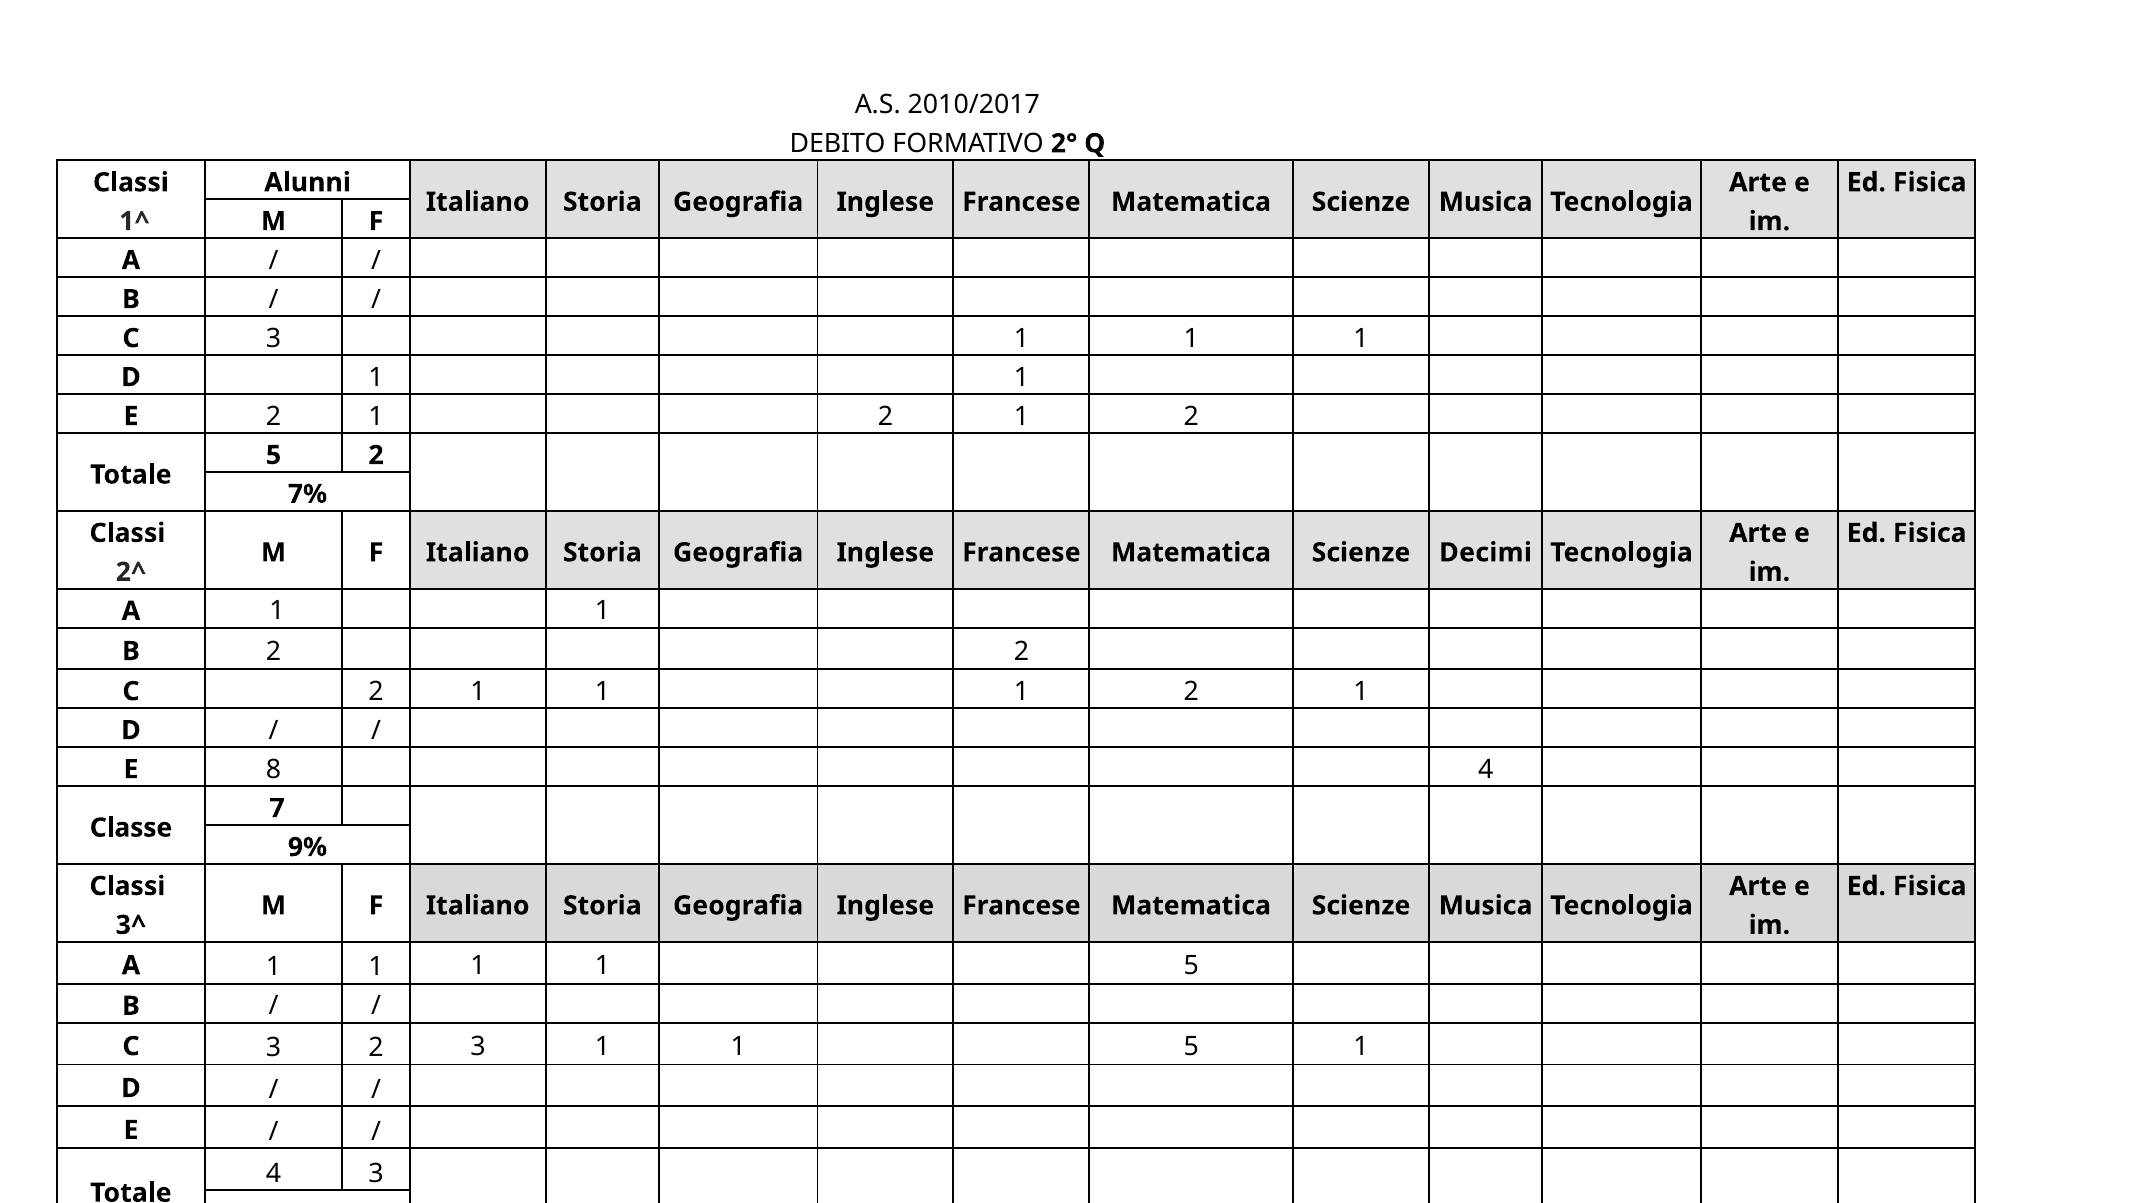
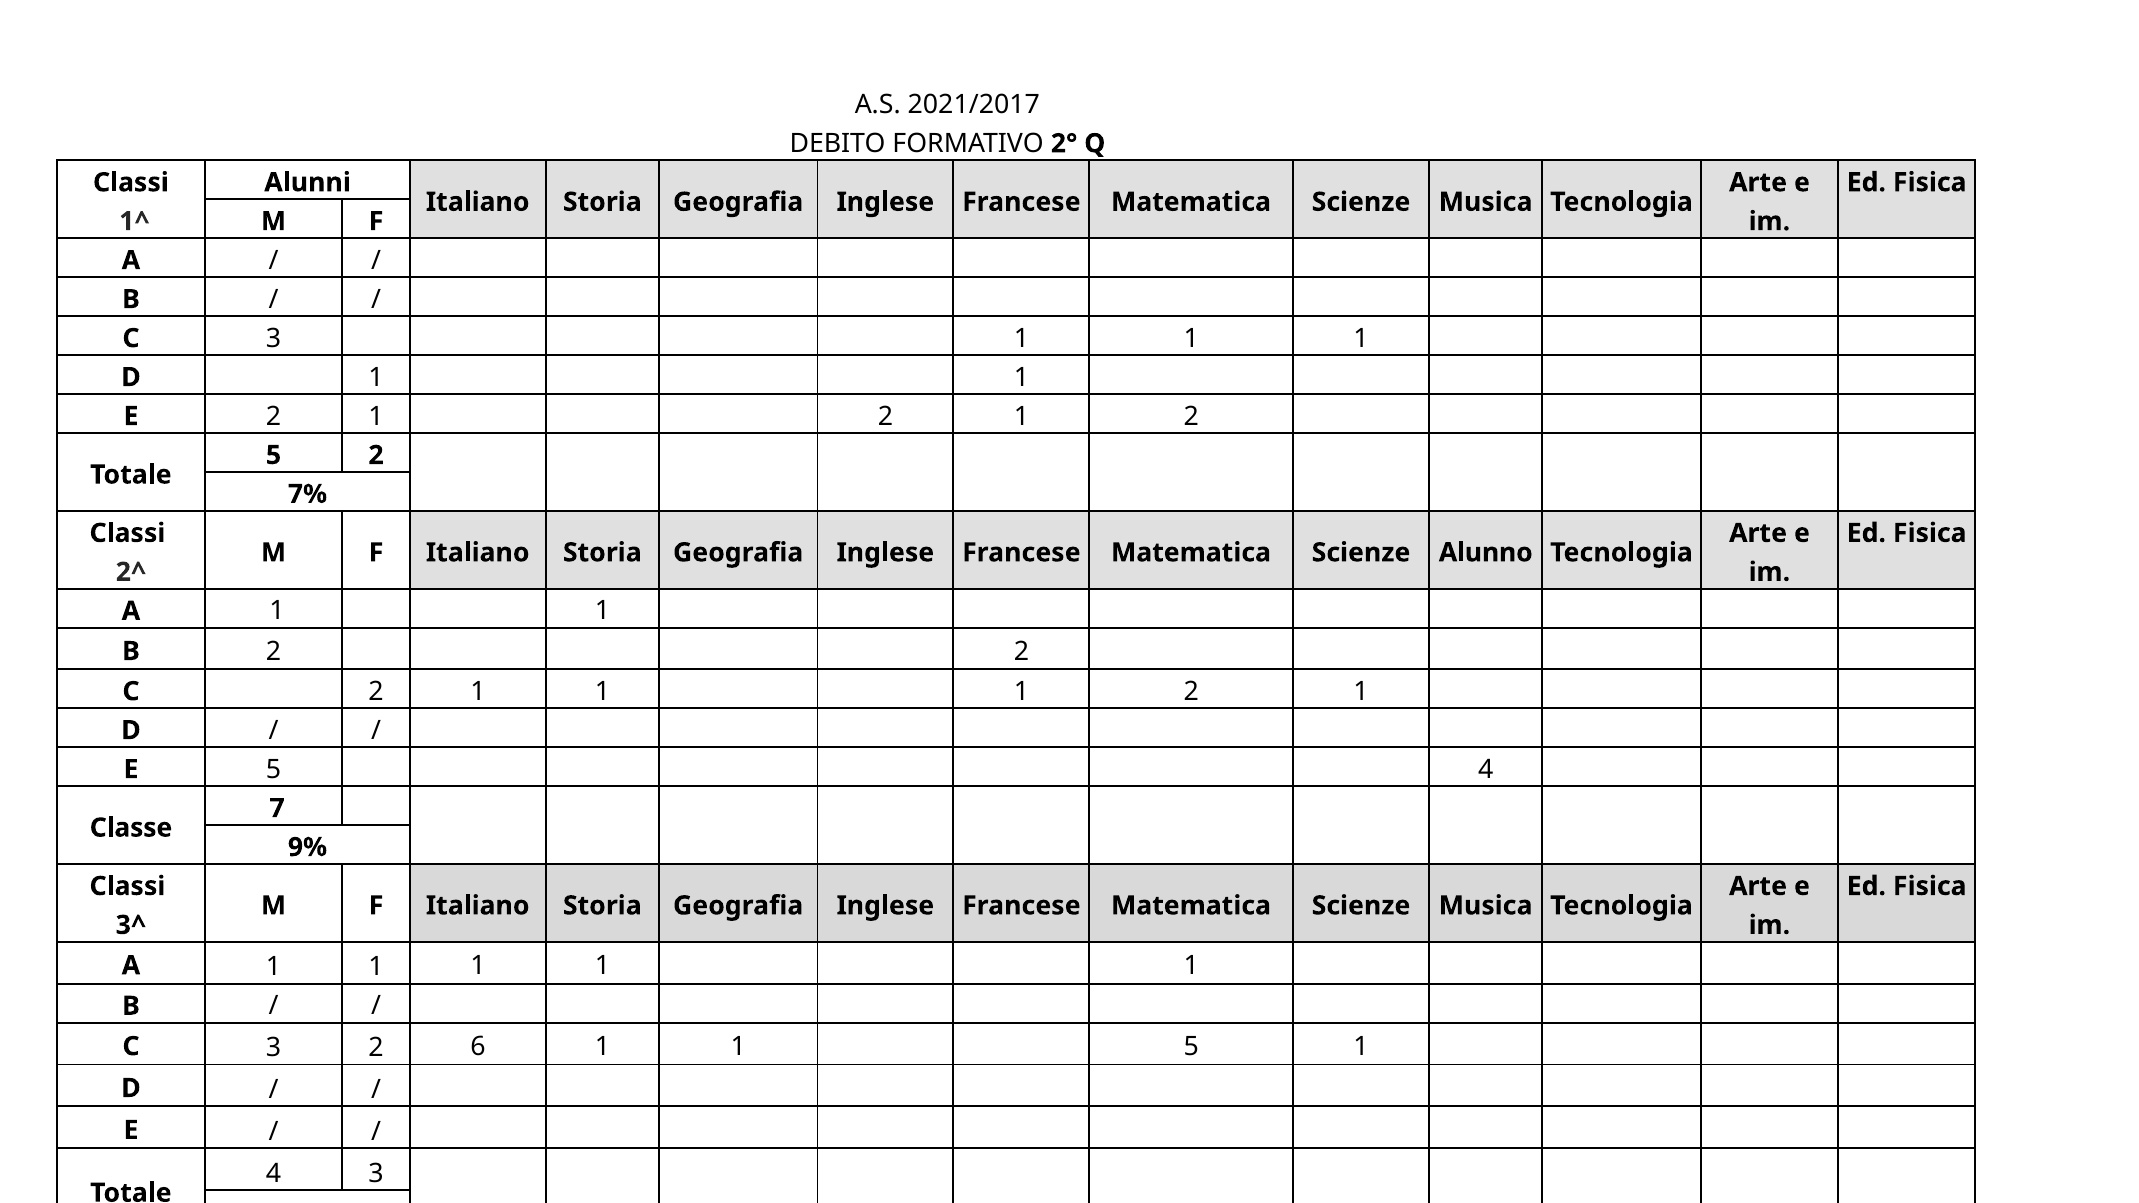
2010/2017: 2010/2017 -> 2021/2017
Decimi: Decimi -> Alunno
E 8: 8 -> 5
5 at (1191, 966): 5 -> 1
2 3: 3 -> 6
